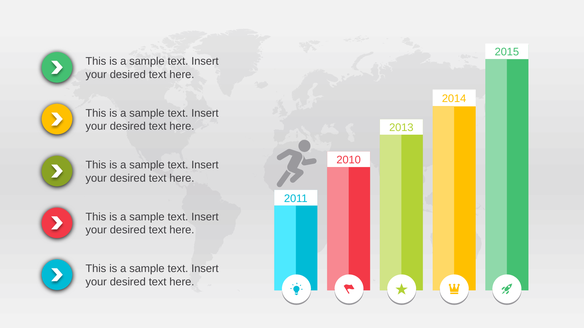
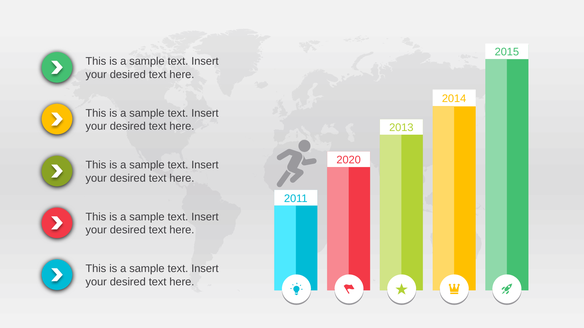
2010: 2010 -> 2020
